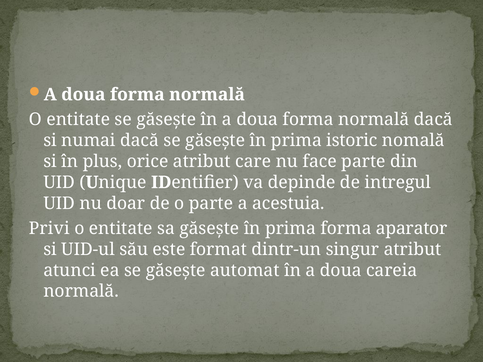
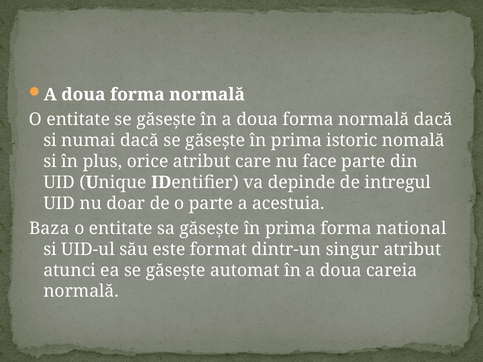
Privi: Privi -> Baza
aparator: aparator -> national
